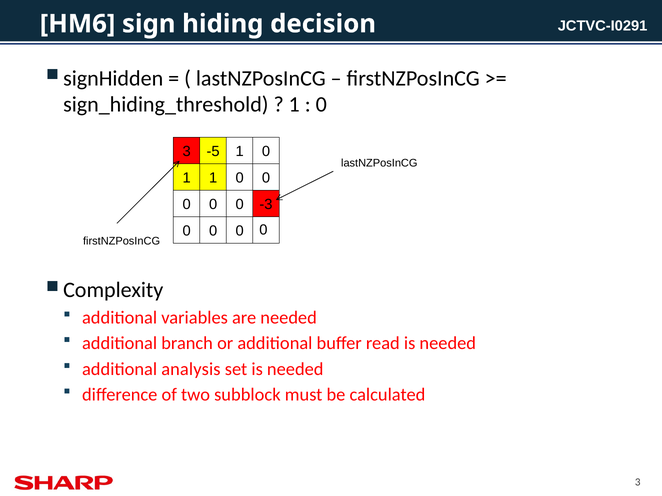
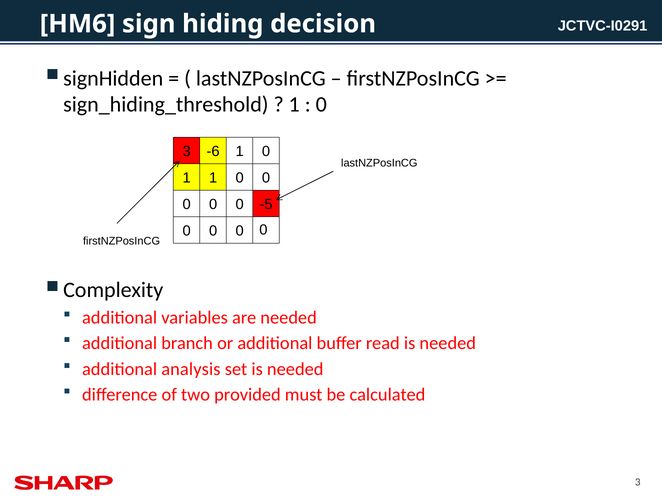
-5: -5 -> -6
-3: -3 -> -5
subblock: subblock -> provided
